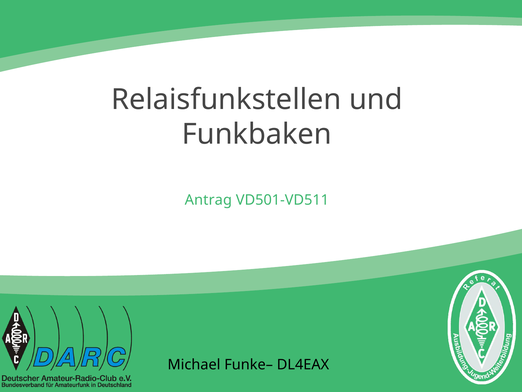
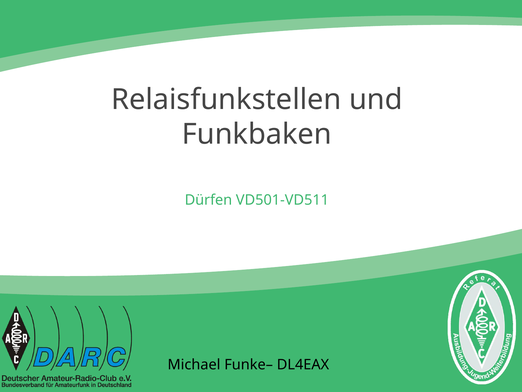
Antrag: Antrag -> Dürfen
